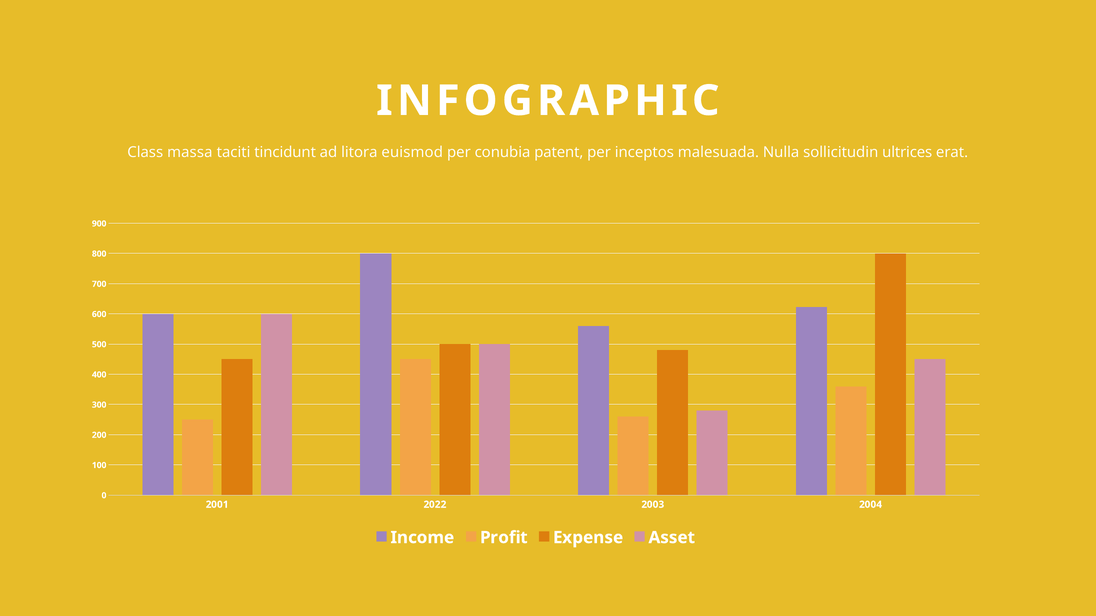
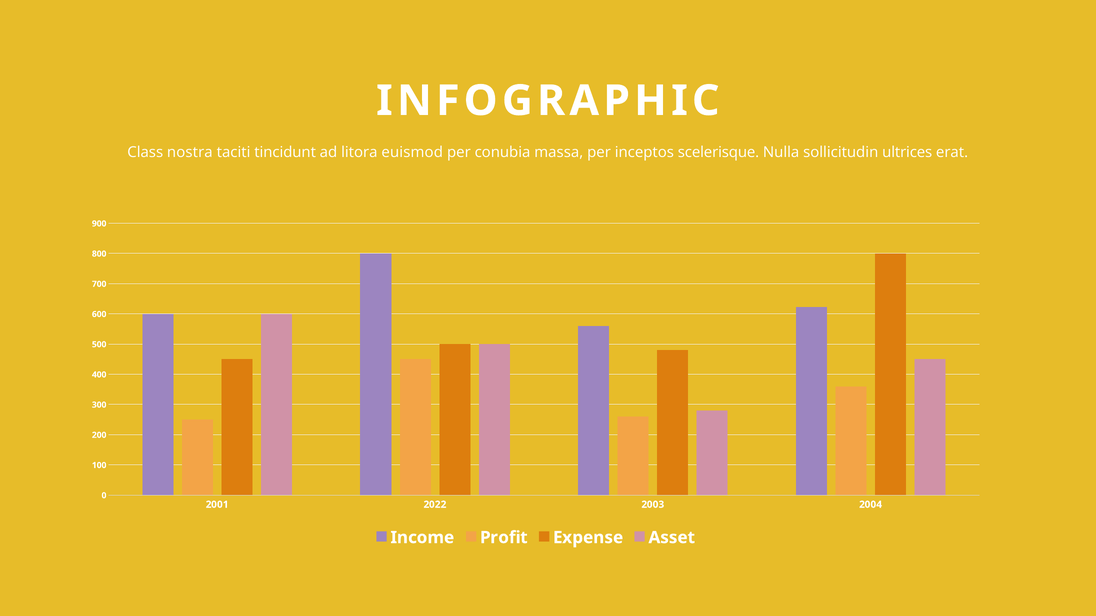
massa: massa -> nostra
patent: patent -> massa
malesuada: malesuada -> scelerisque
